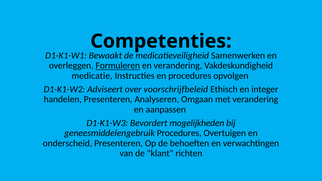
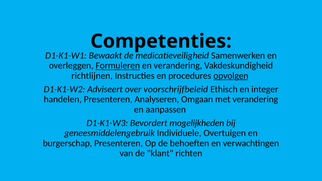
medicatie: medicatie -> richtlijnen
opvolgen underline: none -> present
geneesmiddelengebruik Procedures: Procedures -> Individuele
onderscheid: onderscheid -> burgerschap
